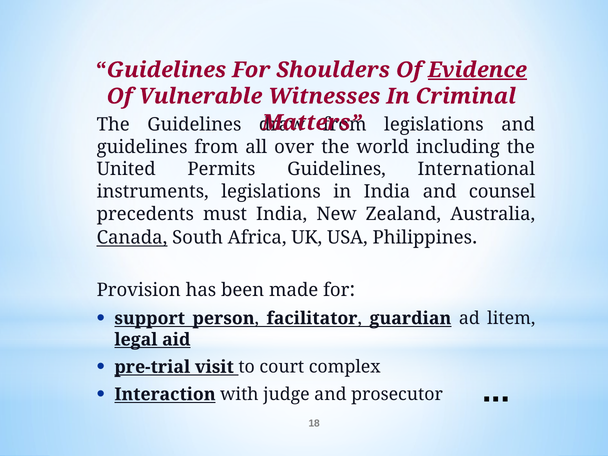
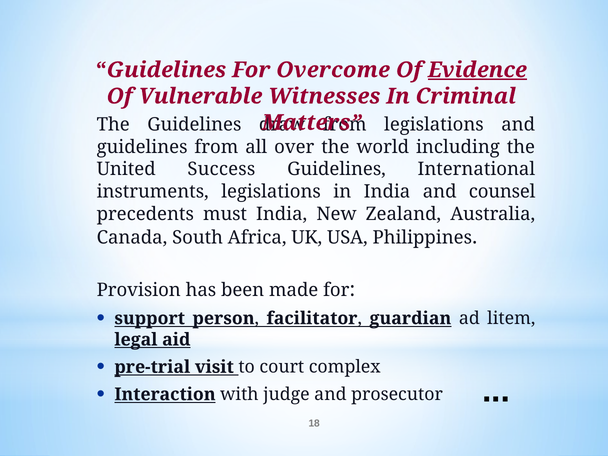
Shoulders: Shoulders -> Overcome
Permits: Permits -> Success
Canada underline: present -> none
